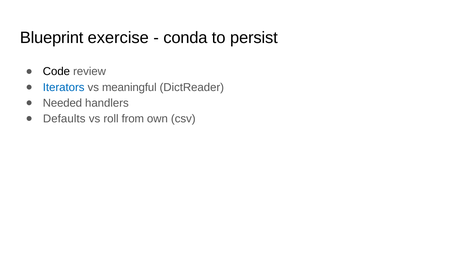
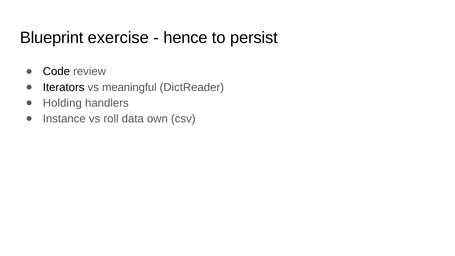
conda: conda -> hence
Iterators colour: blue -> black
Needed: Needed -> Holding
Defaults: Defaults -> Instance
from: from -> data
